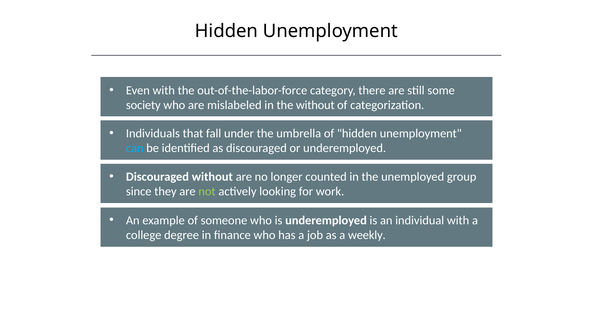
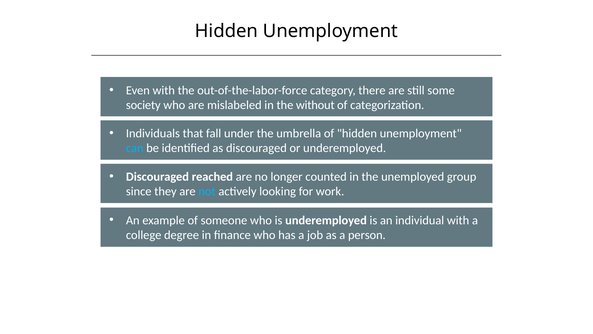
Discouraged without: without -> reached
not colour: light green -> light blue
weekly: weekly -> person
